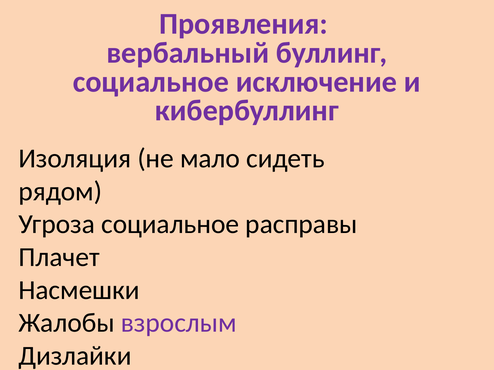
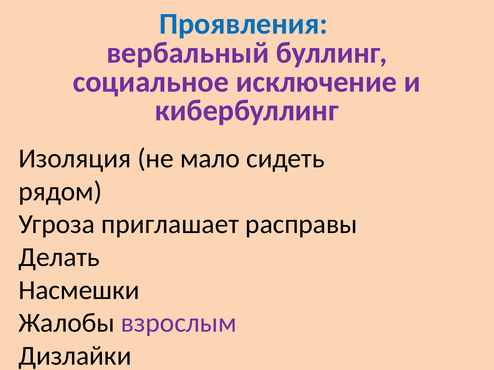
Проявления colour: purple -> blue
Угроза социальное: социальное -> приглашает
Плачет: Плачет -> Делать
